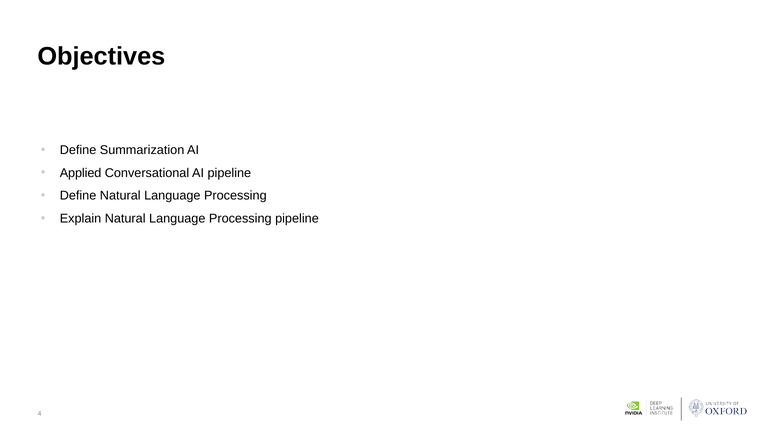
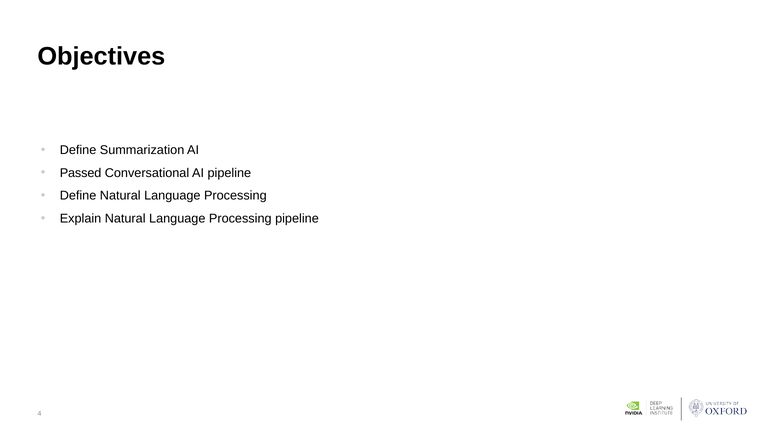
Applied: Applied -> Passed
